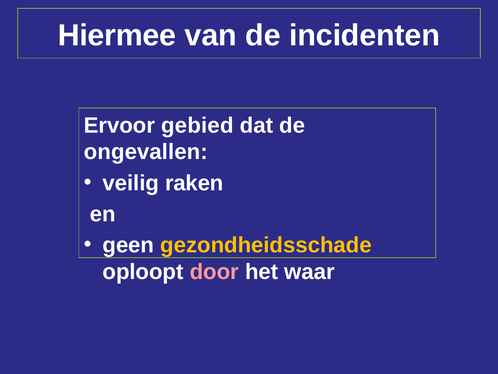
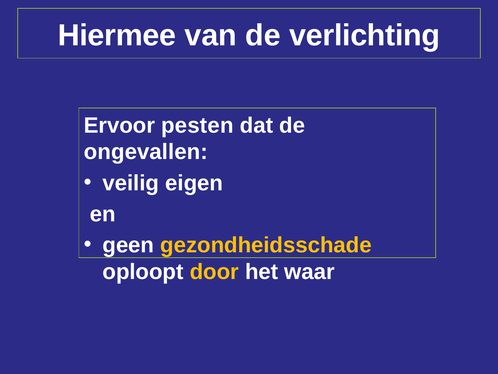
incidenten: incidenten -> verlichting
gebied: gebied -> pesten
raken: raken -> eigen
door colour: pink -> yellow
